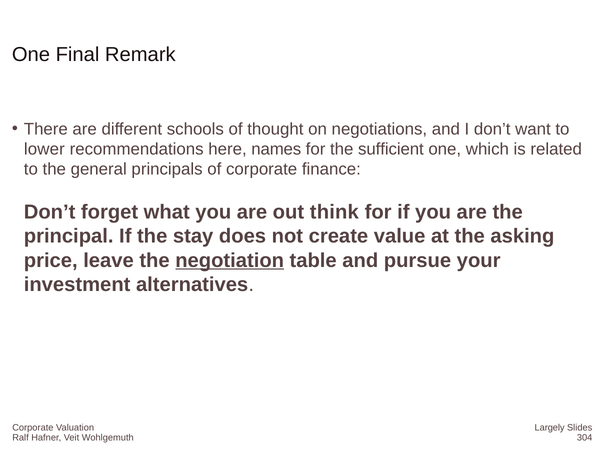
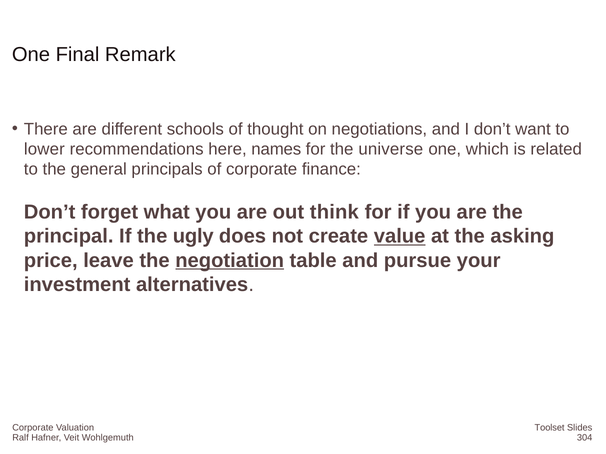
sufficient: sufficient -> universe
stay: stay -> ugly
value underline: none -> present
Largely: Largely -> Toolset
